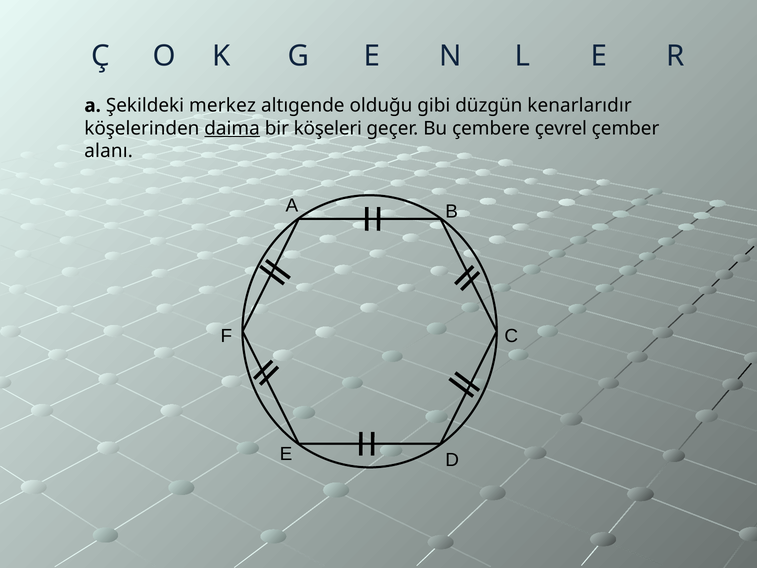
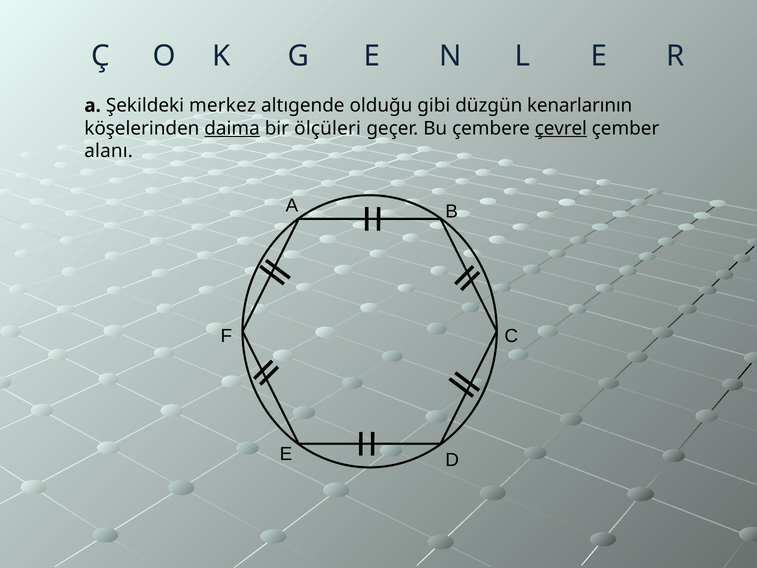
kenarlarıdır: kenarlarıdır -> kenarlarının
köşeleri: köşeleri -> ölçüleri
çevrel underline: none -> present
